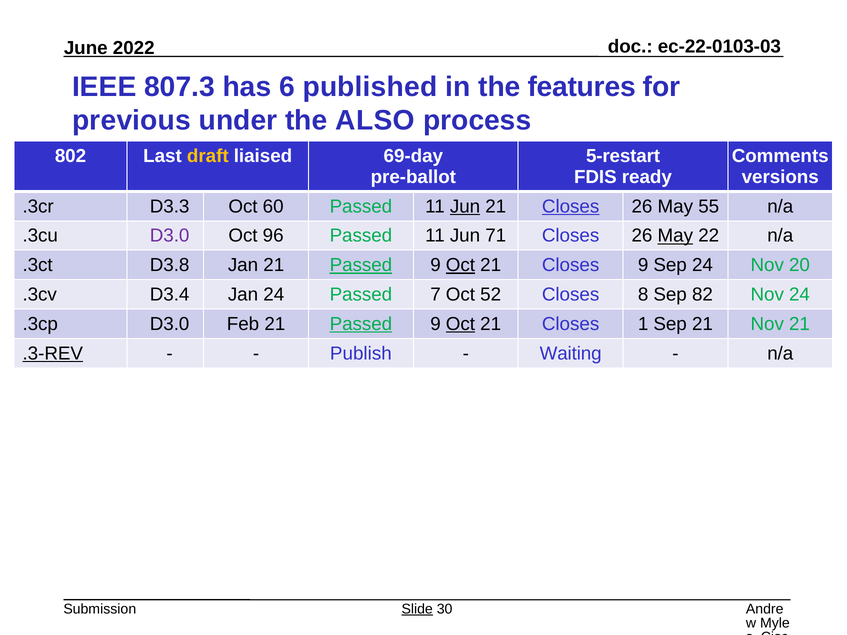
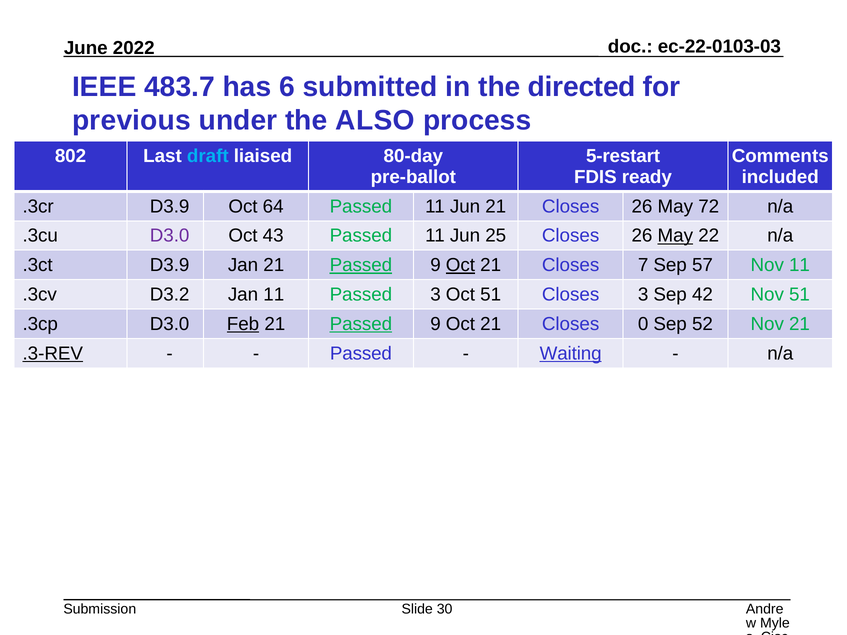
807.3: 807.3 -> 483.7
published: published -> submitted
features: features -> directed
draft colour: yellow -> light blue
69-day: 69-day -> 80-day
versions: versions -> included
.3cr D3.3: D3.3 -> D3.9
60: 60 -> 64
Jun at (465, 206) underline: present -> none
Closes at (571, 206) underline: present -> none
55: 55 -> 72
96: 96 -> 43
71: 71 -> 25
.3ct D3.8: D3.8 -> D3.9
Closes 9: 9 -> 7
Sep 24: 24 -> 57
Nov 20: 20 -> 11
D3.4: D3.4 -> D3.2
Jan 24: 24 -> 11
Passed 7: 7 -> 3
Oct 52: 52 -> 51
Closes 8: 8 -> 3
82: 82 -> 42
Nov 24: 24 -> 51
Feb underline: none -> present
Oct at (460, 324) underline: present -> none
1: 1 -> 0
Sep 21: 21 -> 52
Publish at (361, 354): Publish -> Passed
Waiting underline: none -> present
Slide underline: present -> none
